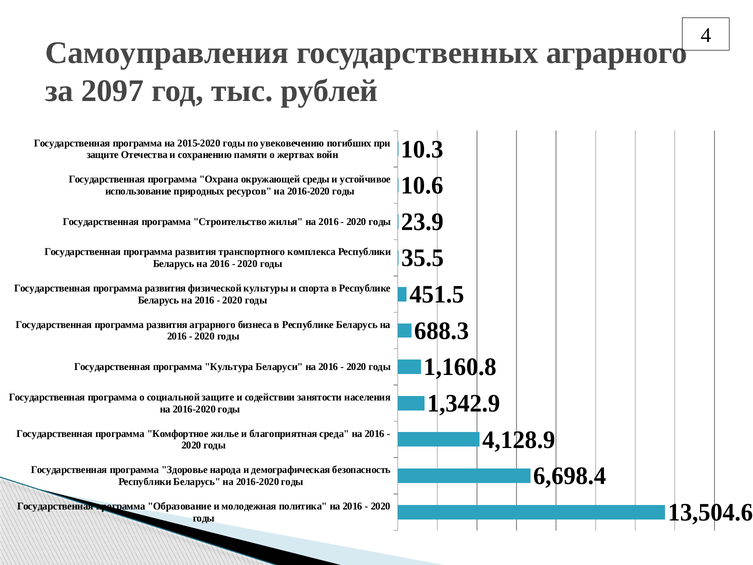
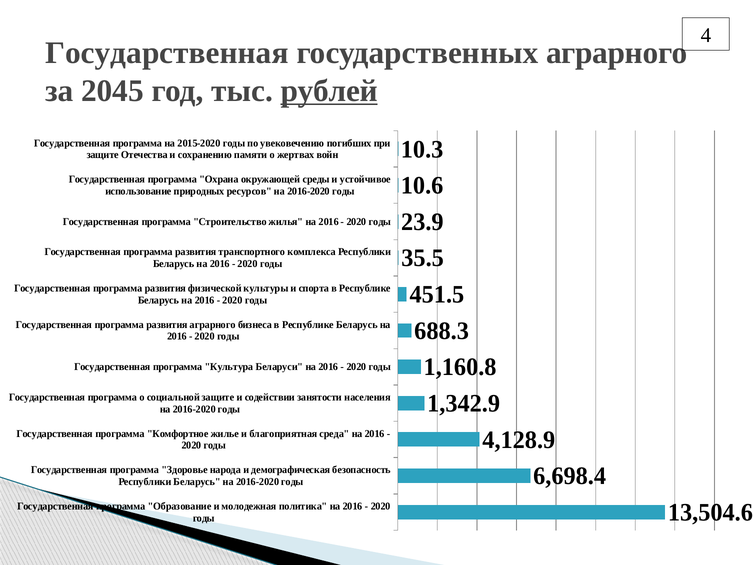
Самоуправления at (167, 53): Самоуправления -> Государственная
2097: 2097 -> 2045
рублей underline: none -> present
